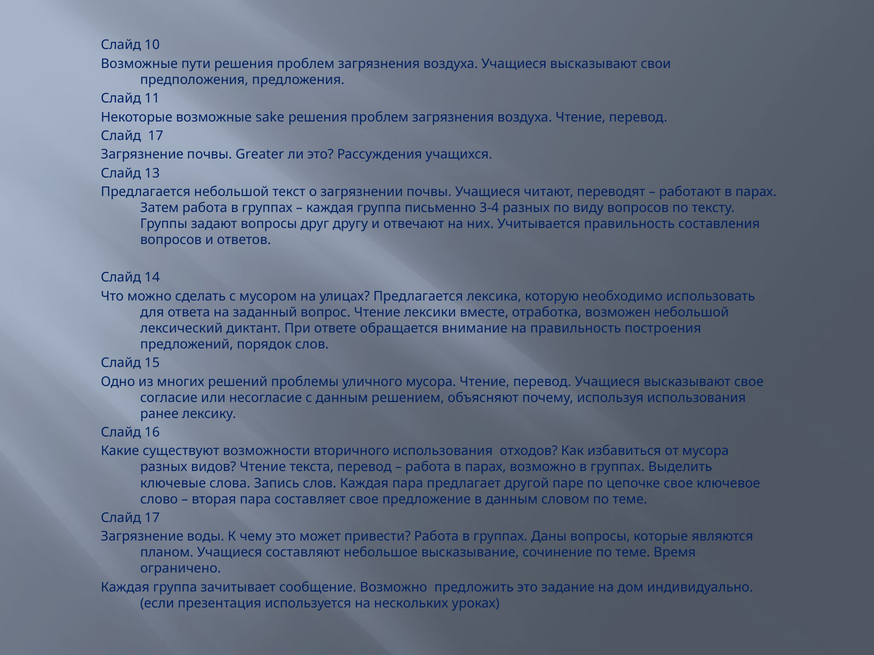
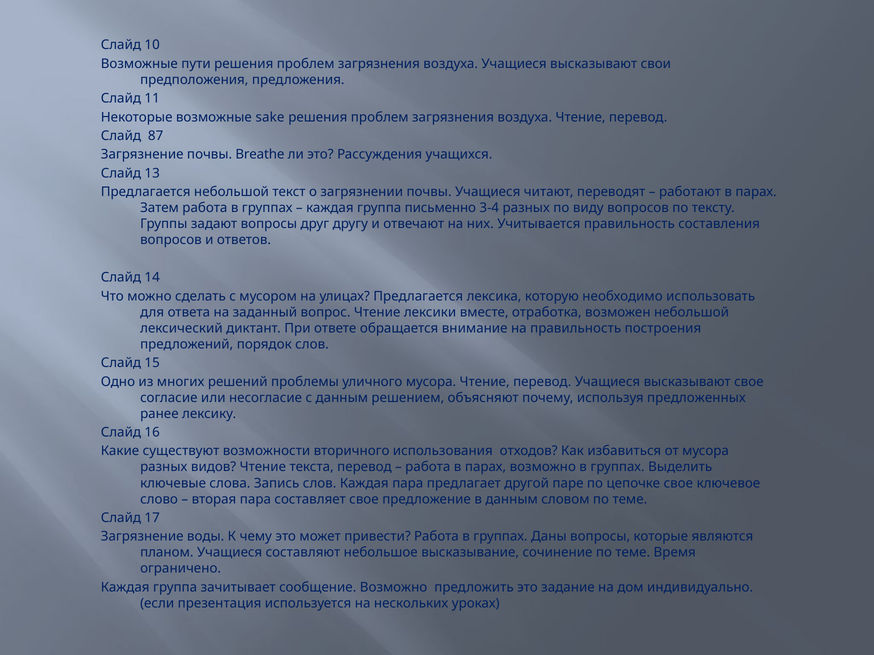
17 at (156, 136): 17 -> 87
Greater: Greater -> Breathe
используя использования: использования -> предложенных
